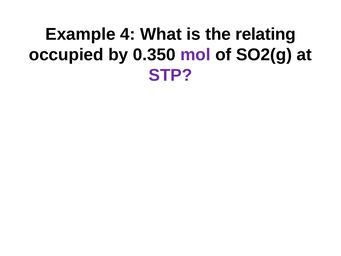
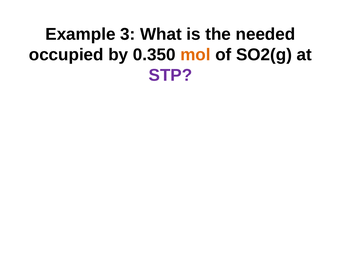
4: 4 -> 3
relating: relating -> needed
mol colour: purple -> orange
